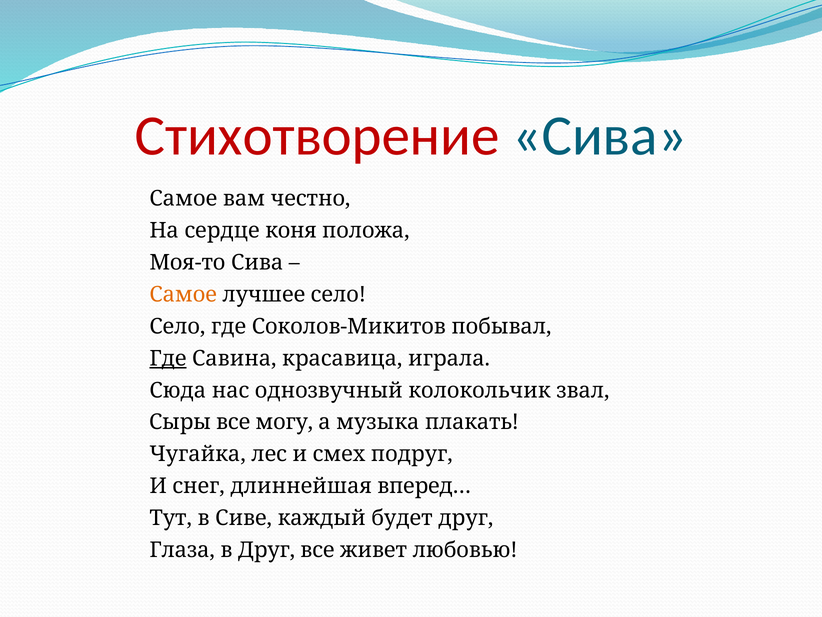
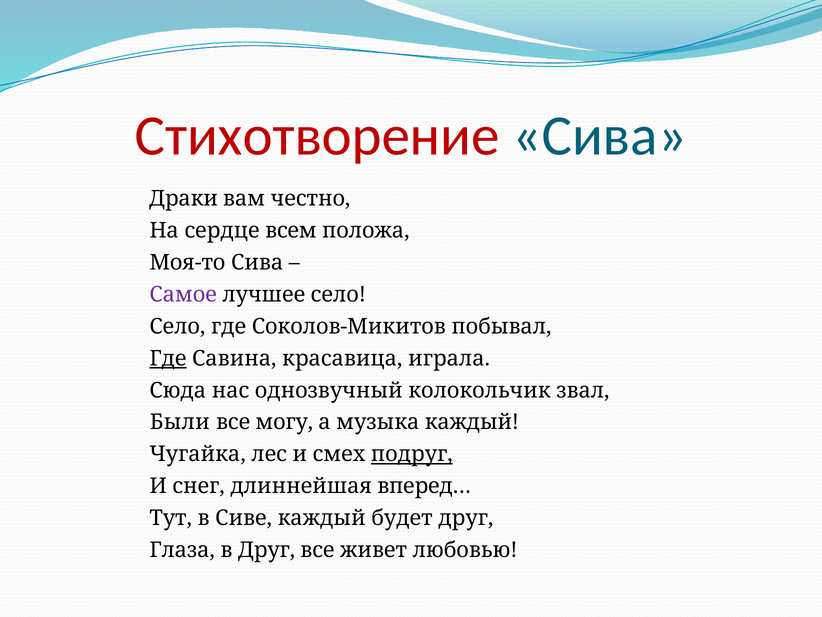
Самое at (183, 198): Самое -> Драки
коня: коня -> всем
Самое at (183, 294) colour: orange -> purple
Сыры: Сыры -> Были
музыка плакать: плакать -> каждый
подруг underline: none -> present
